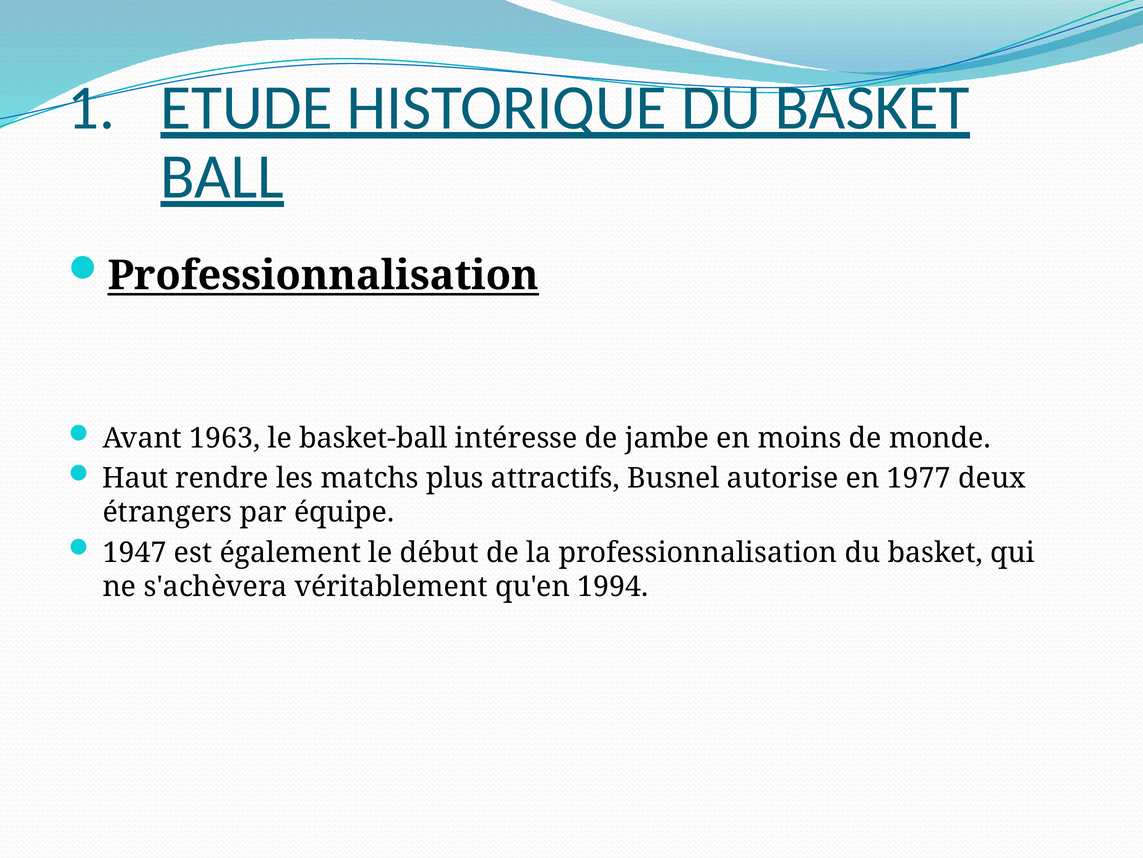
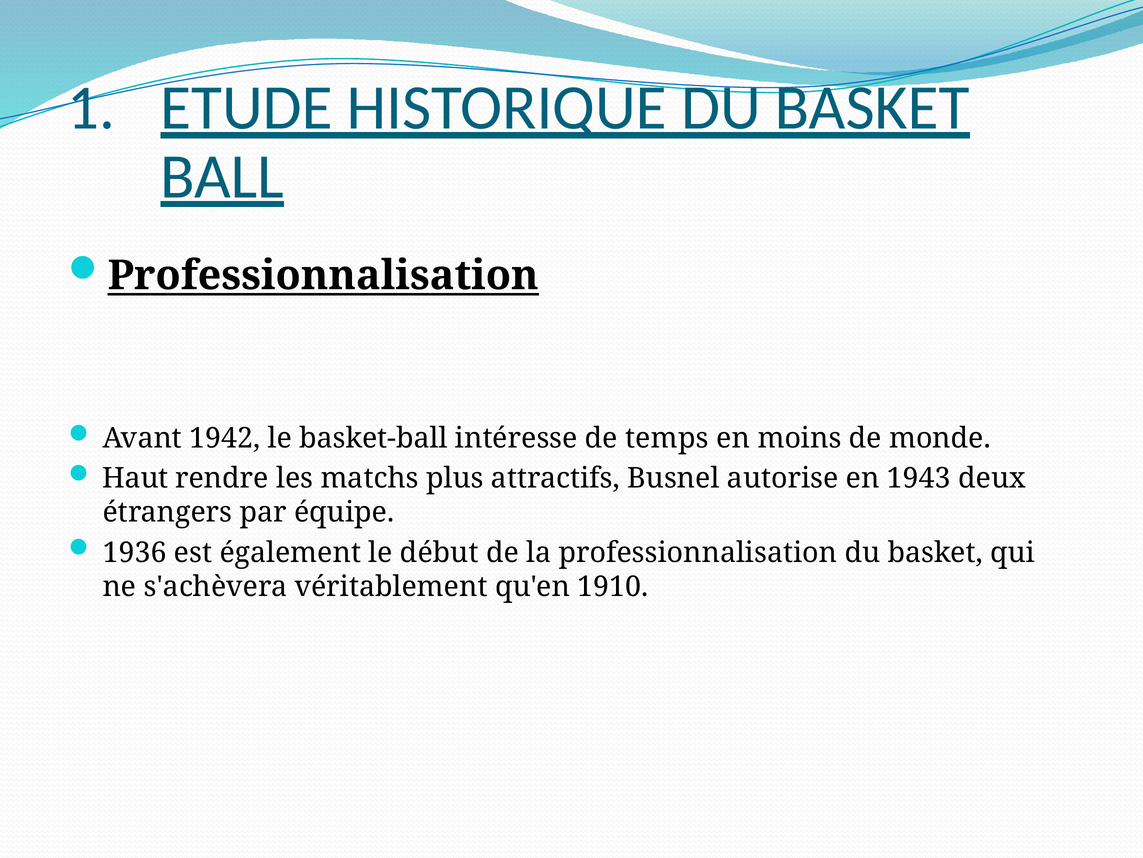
1963: 1963 -> 1942
jambe: jambe -> temps
1977: 1977 -> 1943
1947: 1947 -> 1936
1994: 1994 -> 1910
